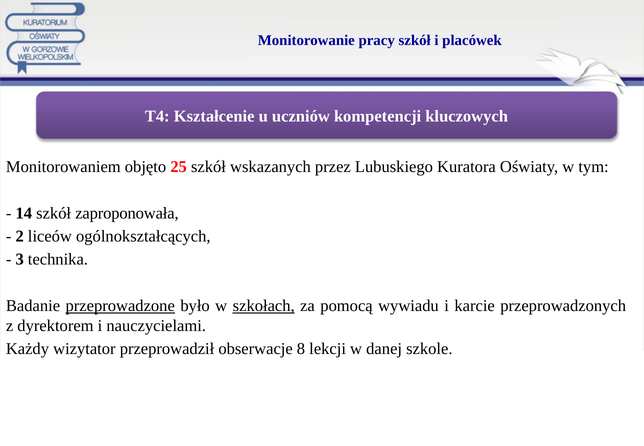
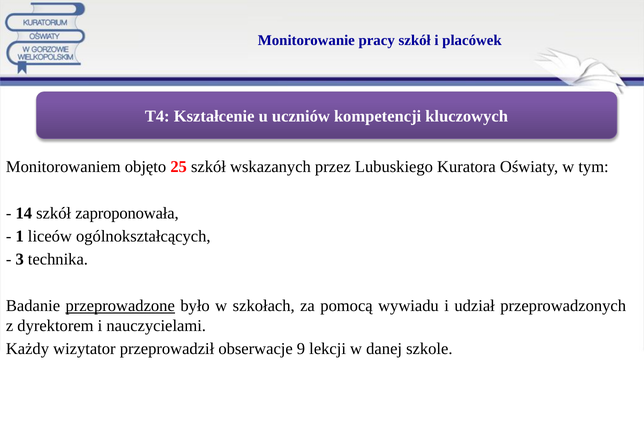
2: 2 -> 1
szkołach underline: present -> none
karcie: karcie -> udział
8: 8 -> 9
